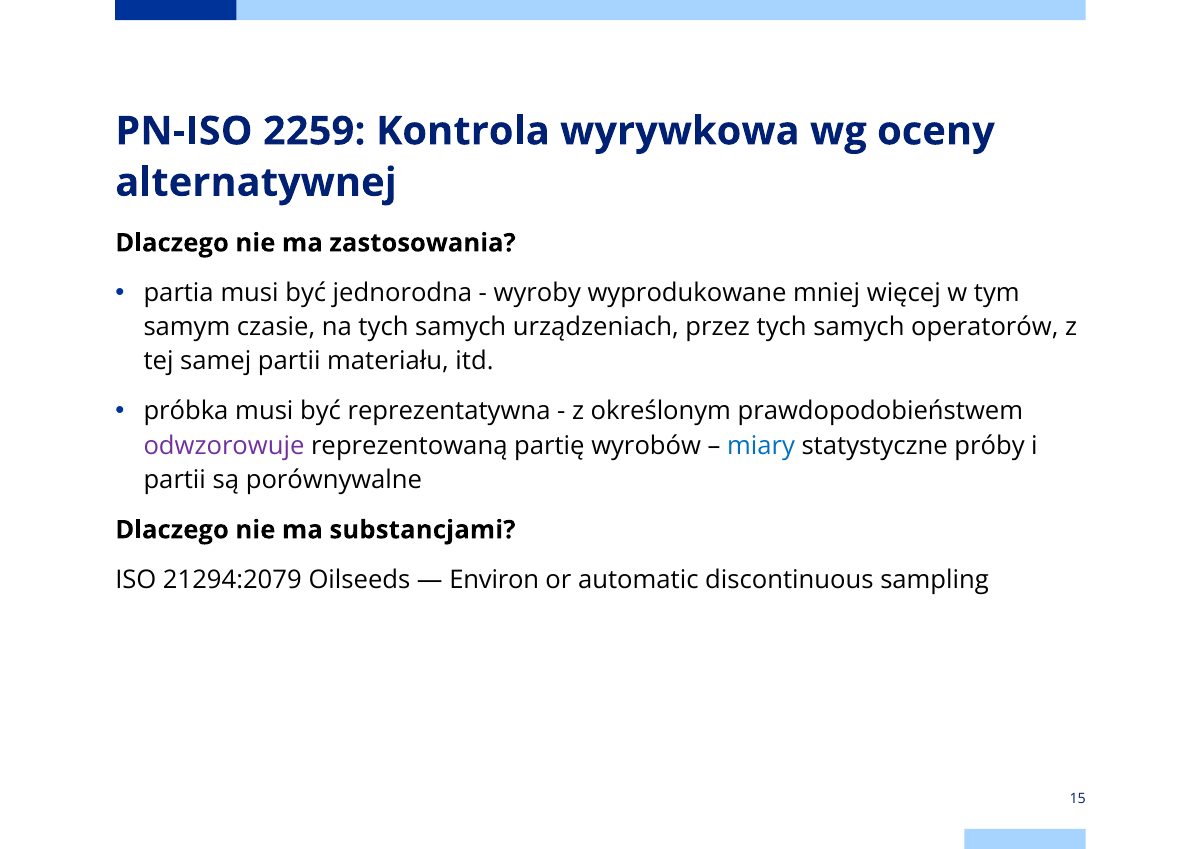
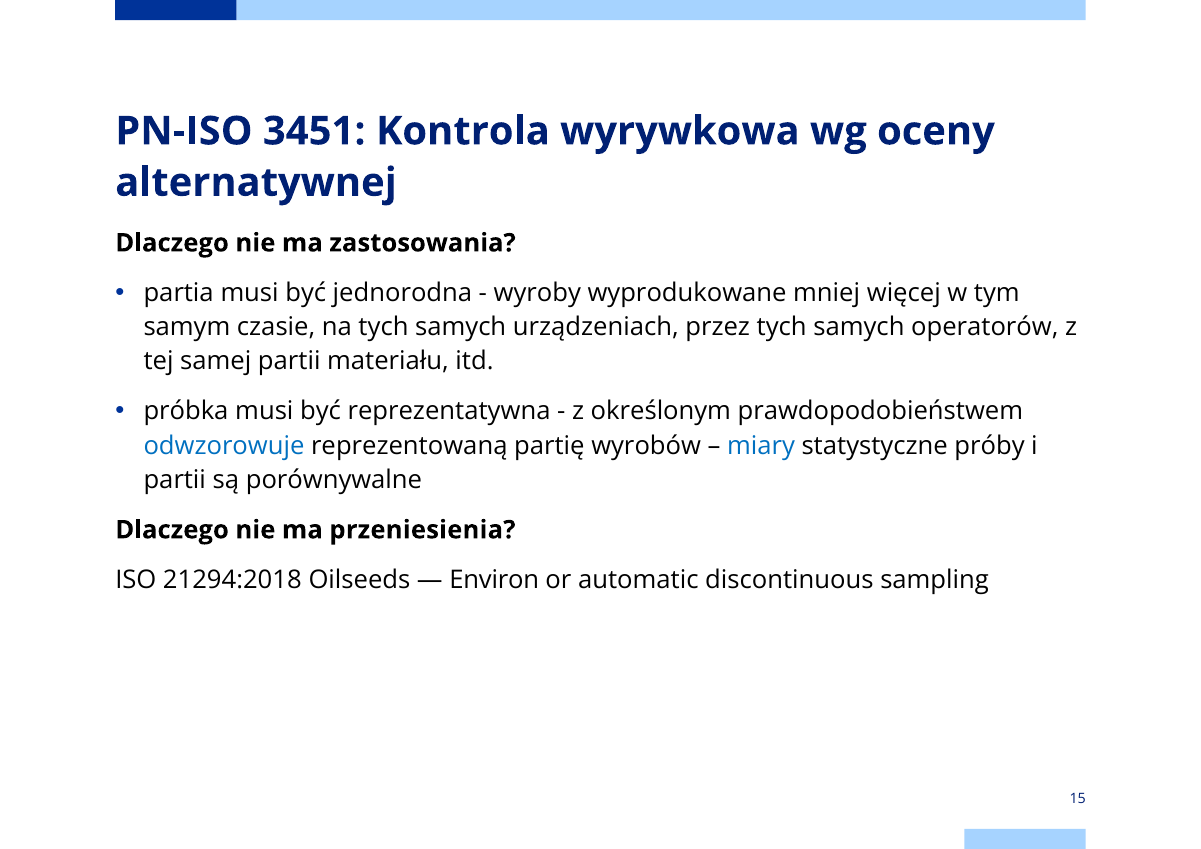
2259: 2259 -> 3451
odwzorowuje colour: purple -> blue
substancjami: substancjami -> przeniesienia
21294:2079: 21294:2079 -> 21294:2018
